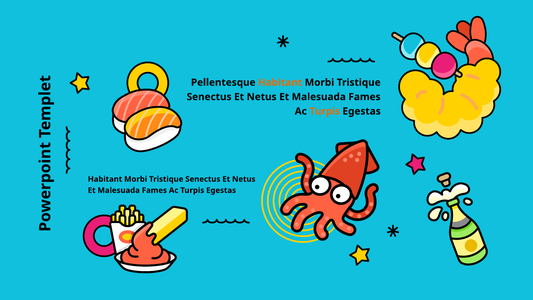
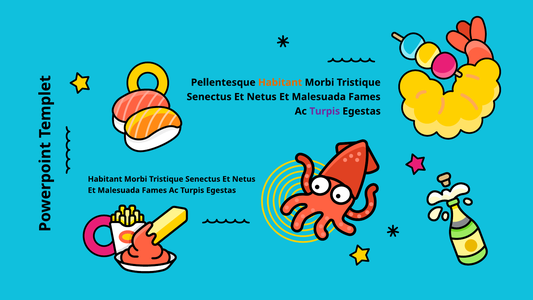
Turpis at (325, 111) colour: orange -> purple
